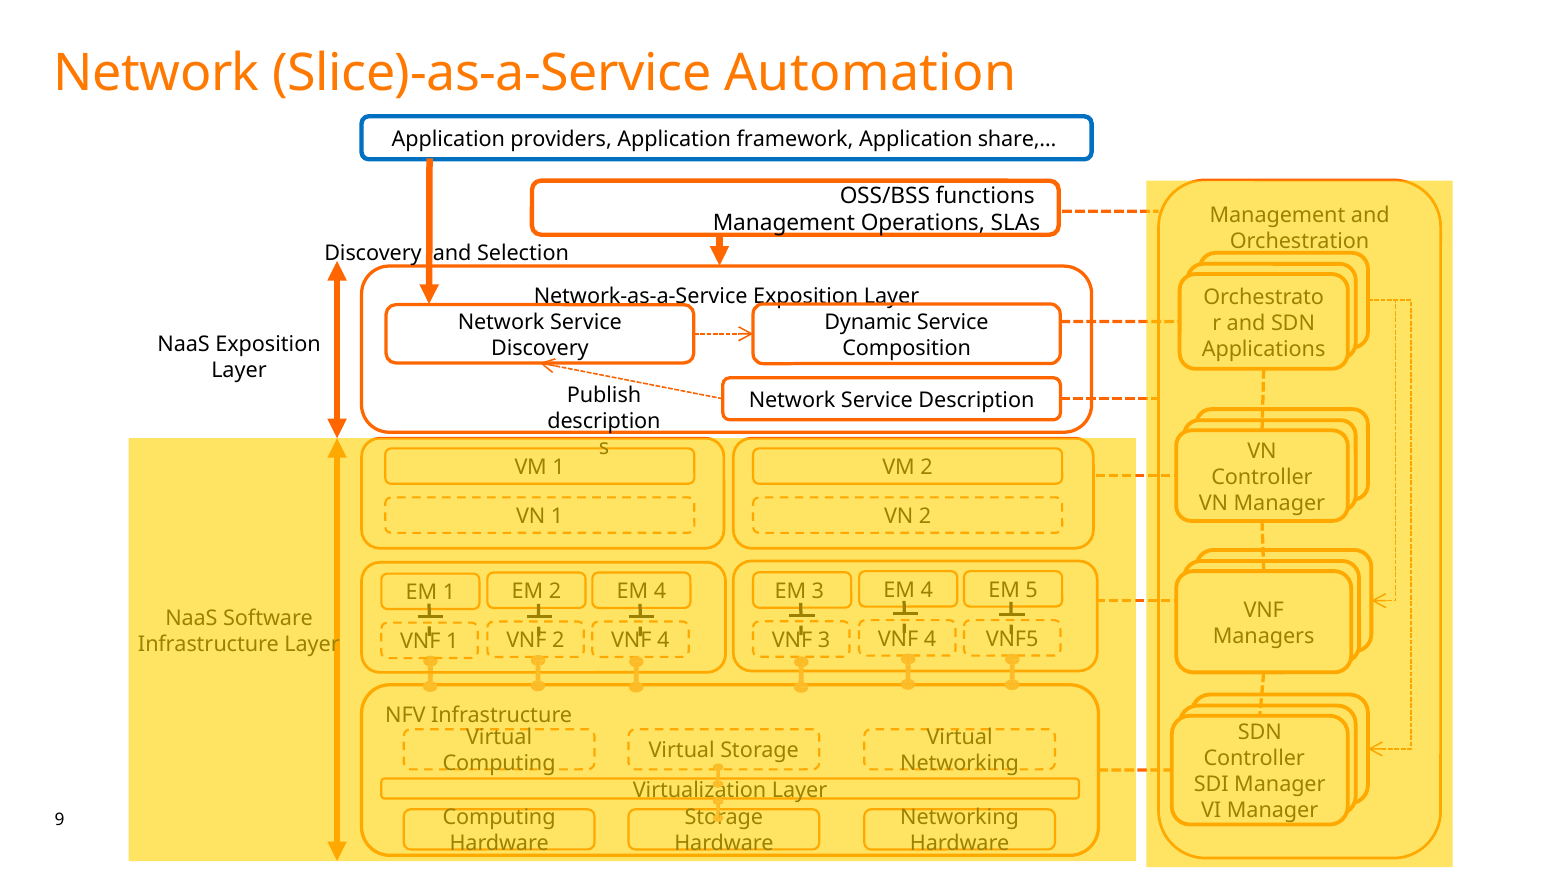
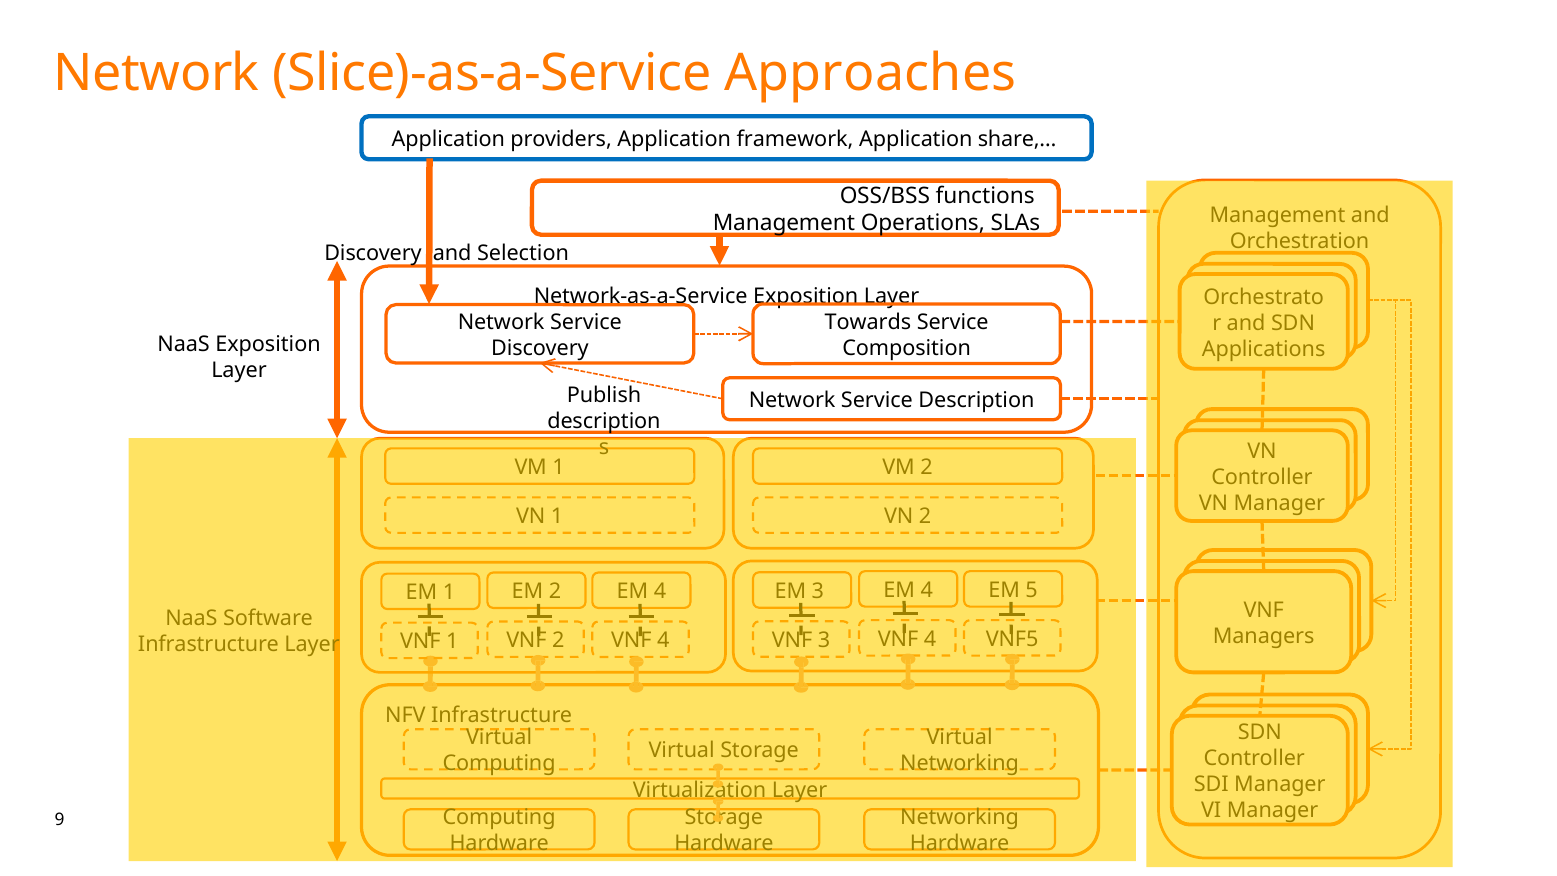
Automation: Automation -> Approaches
Dynamic: Dynamic -> Towards
